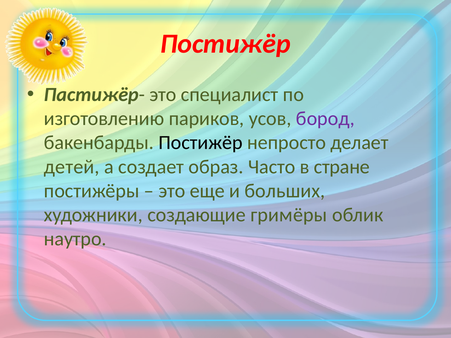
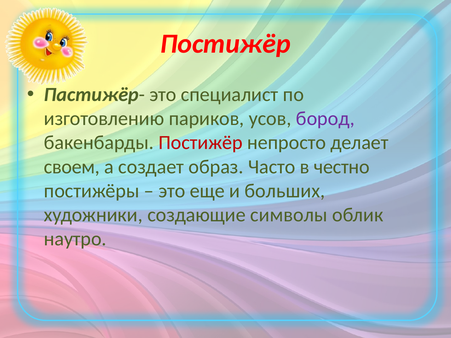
Постижёр at (201, 143) colour: black -> red
детей: детей -> своем
стране: стране -> честно
гримёры: гримёры -> символы
